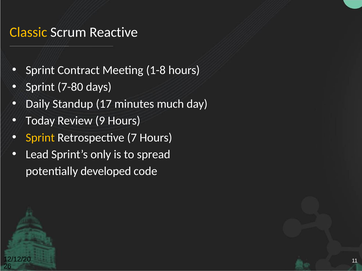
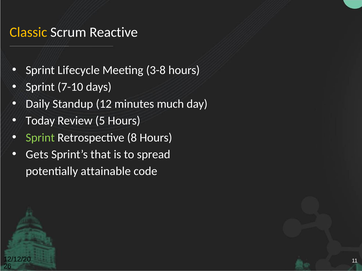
Contract: Contract -> Lifecycle
1-8: 1-8 -> 3-8
7-80: 7-80 -> 7-10
17: 17 -> 12
9: 9 -> 5
Sprint at (40, 138) colour: yellow -> light green
7: 7 -> 8
Lead: Lead -> Gets
only: only -> that
developed: developed -> attainable
